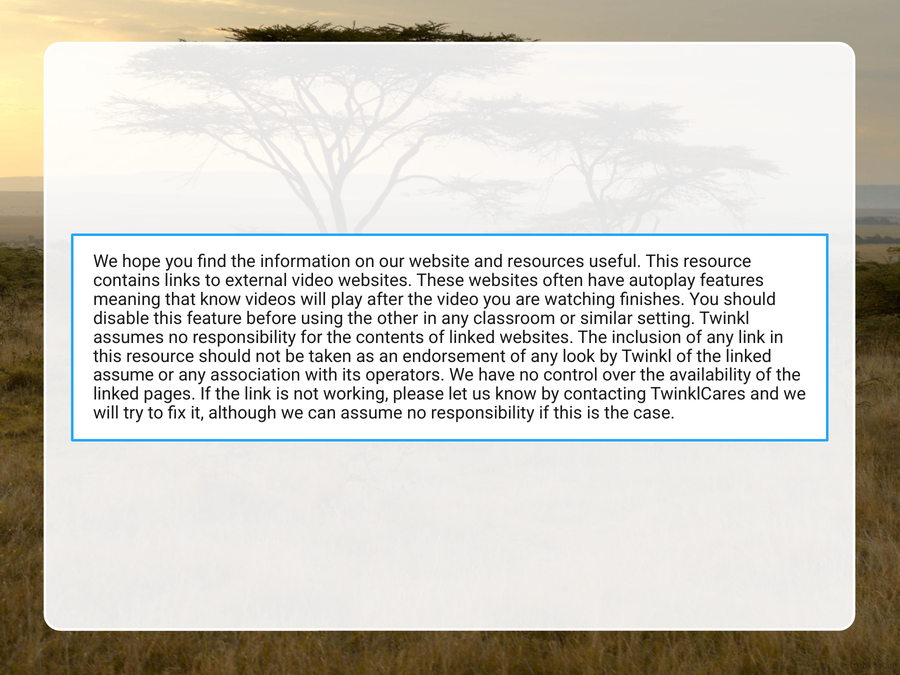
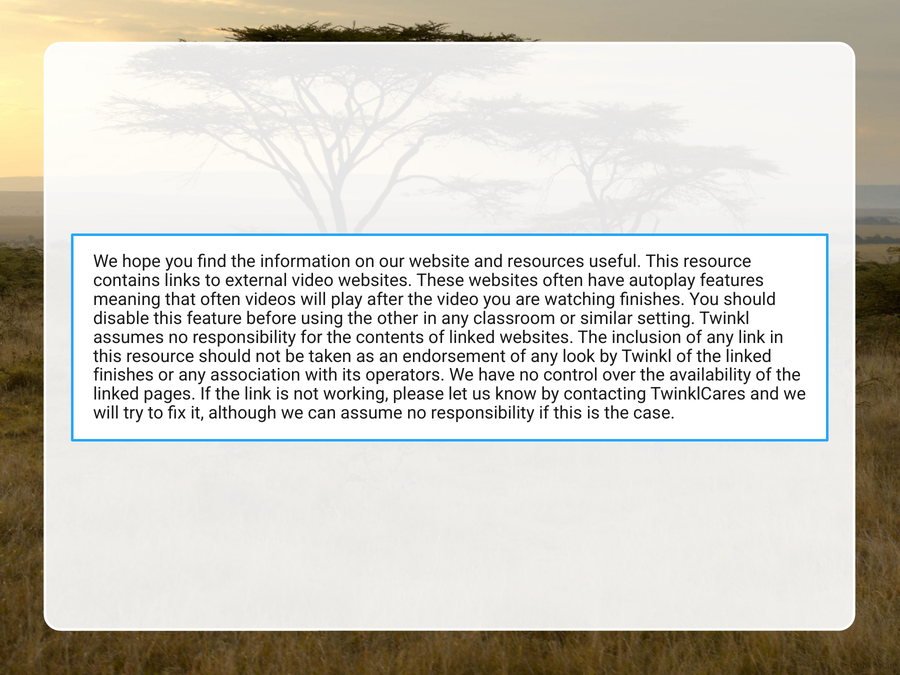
that know: know -> often
assume at (124, 375): assume -> finishes
